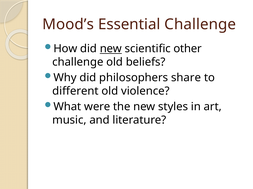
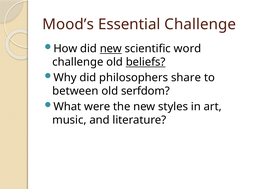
other: other -> word
beliefs underline: none -> present
different: different -> between
violence: violence -> serfdom
